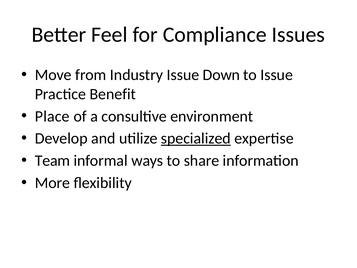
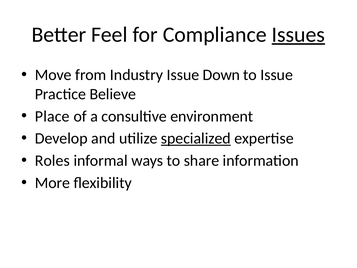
Issues underline: none -> present
Benefit: Benefit -> Believe
Team: Team -> Roles
